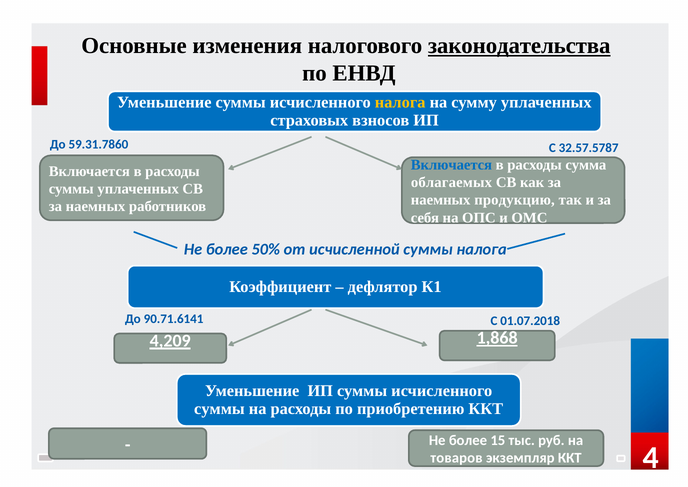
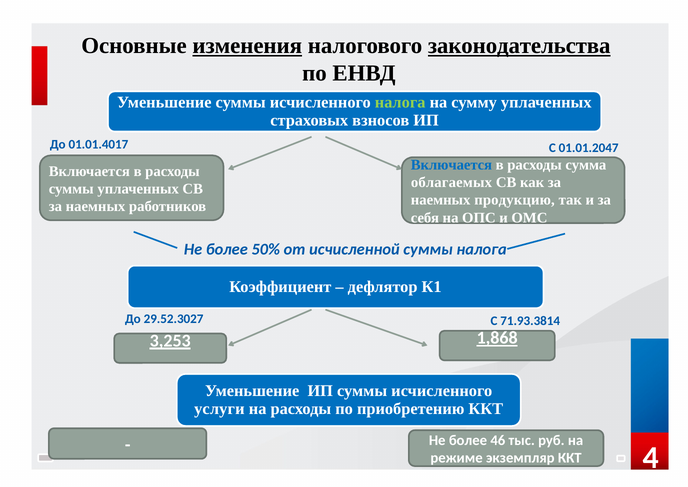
изменения underline: none -> present
налога at (400, 102) colour: yellow -> light green
59.31.7860: 59.31.7860 -> 01.01.4017
32.57.5787: 32.57.5787 -> 01.01.2047
90.71.6141: 90.71.6141 -> 29.52.3027
01.07.2018: 01.07.2018 -> 71.93.3814
4,209: 4,209 -> 3,253
суммы at (219, 408): суммы -> услуги
15: 15 -> 46
товаров: товаров -> режиме
